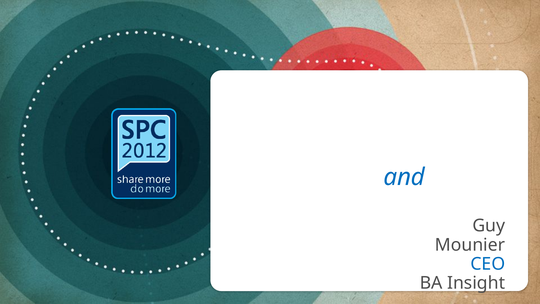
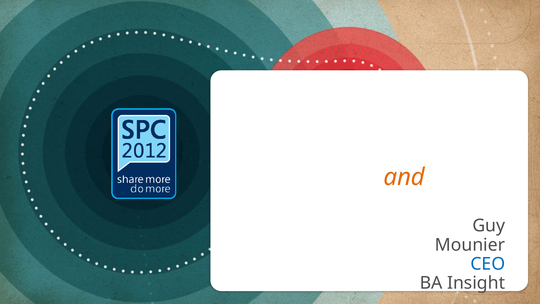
and colour: blue -> orange
